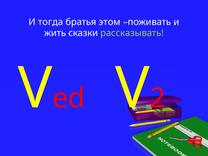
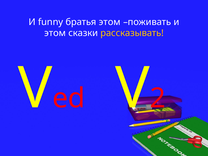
тогда: тогда -> funny
жить at (55, 33): жить -> этом
рассказывать colour: light green -> yellow
